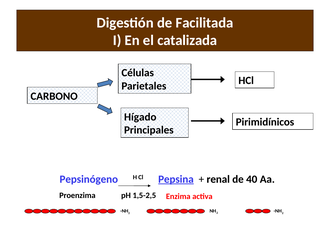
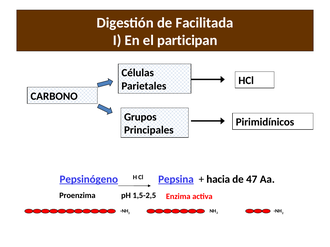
catalizada: catalizada -> participan
Hígado: Hígado -> Grupos
Pepsinógeno underline: none -> present
renal: renal -> hacia
40: 40 -> 47
